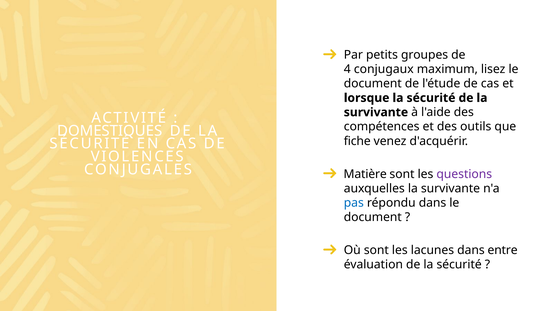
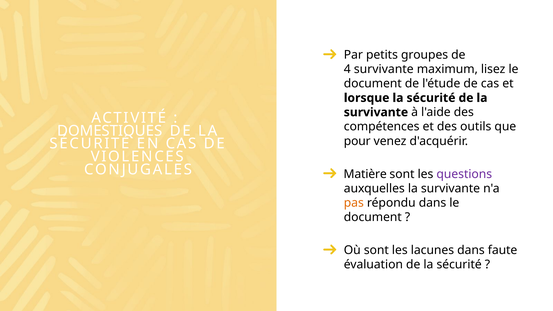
4 conjugaux: conjugaux -> survivante
fiche: fiche -> pour
pas colour: blue -> orange
entre: entre -> faute
